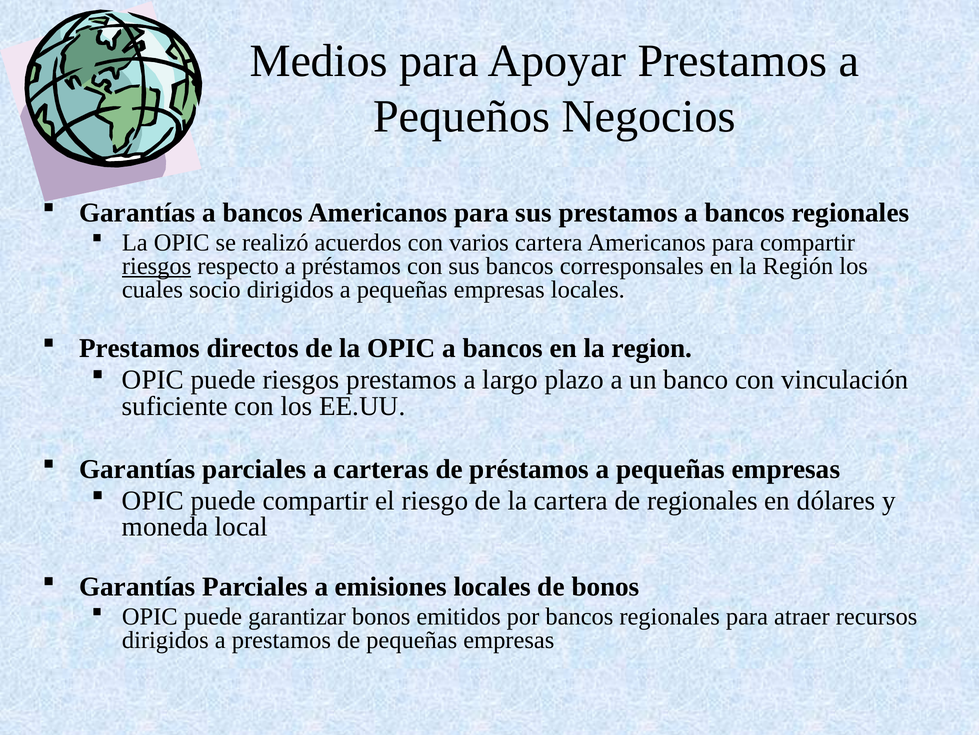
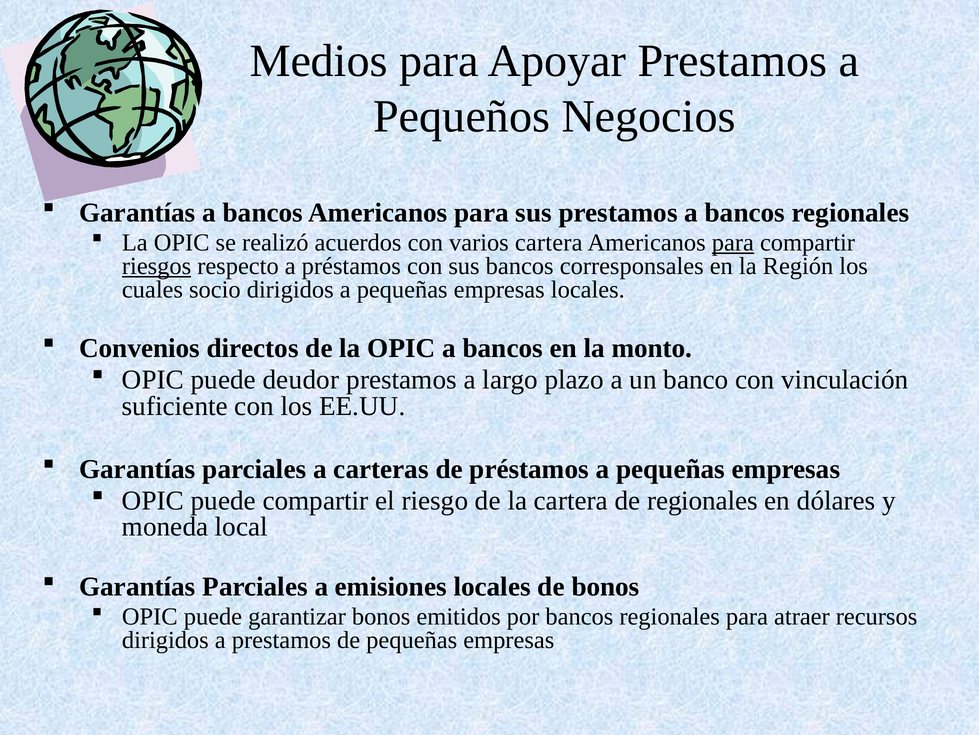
para at (733, 242) underline: none -> present
Prestamos at (140, 348): Prestamos -> Convenios
region: region -> monto
puede riesgos: riesgos -> deudor
